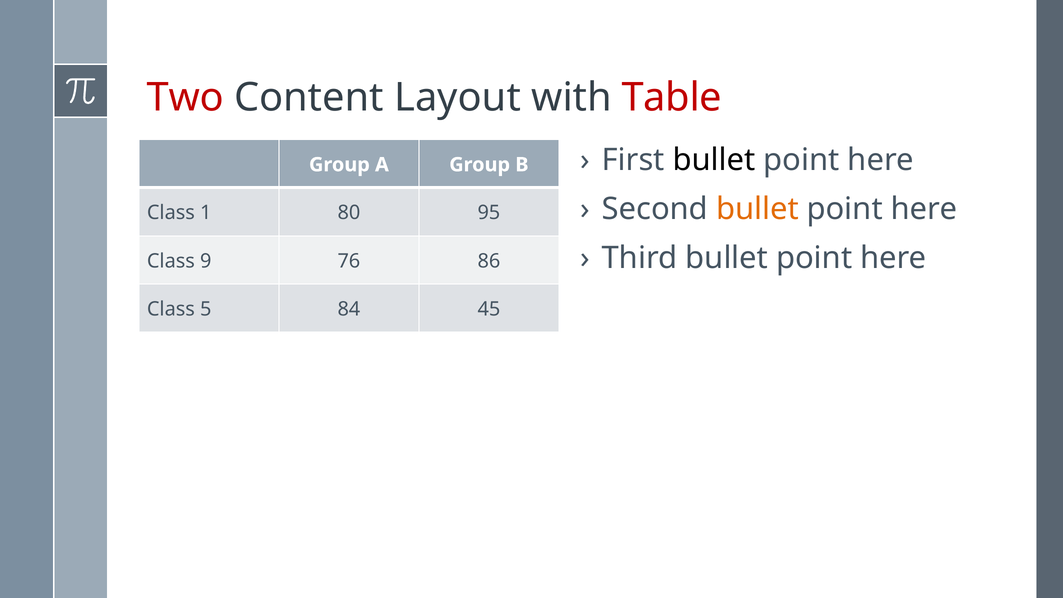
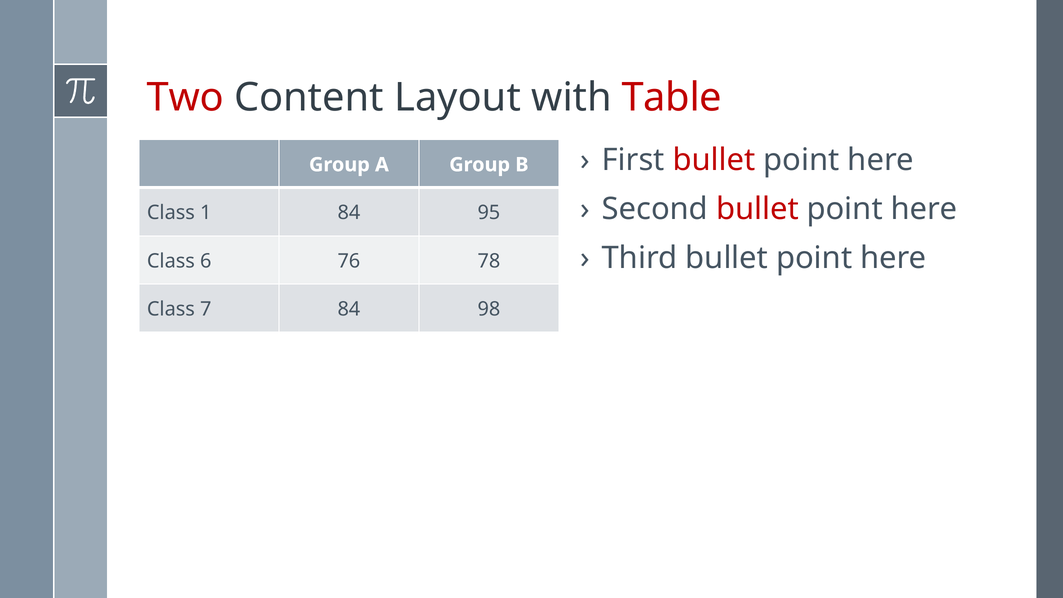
bullet at (714, 160) colour: black -> red
bullet at (757, 209) colour: orange -> red
1 80: 80 -> 84
9: 9 -> 6
86: 86 -> 78
5: 5 -> 7
45: 45 -> 98
